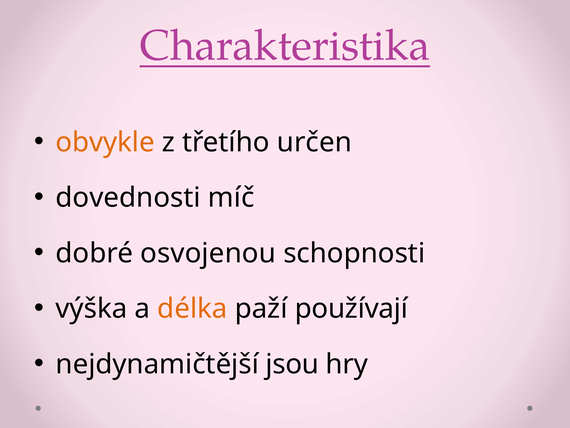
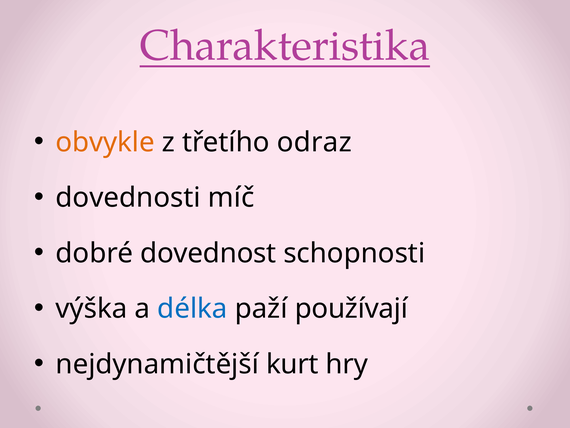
určen: určen -> odraz
osvojenou: osvojenou -> dovednost
délka colour: orange -> blue
jsou: jsou -> kurt
